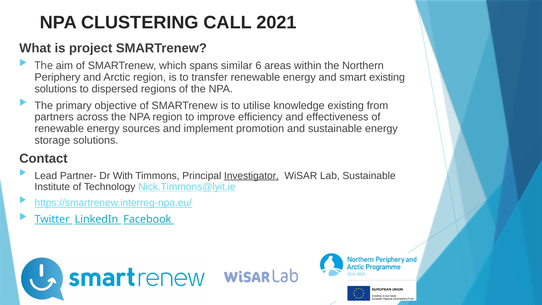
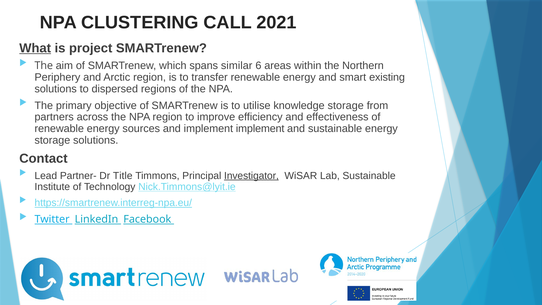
What underline: none -> present
knowledge existing: existing -> storage
implement promotion: promotion -> implement
With: With -> Title
